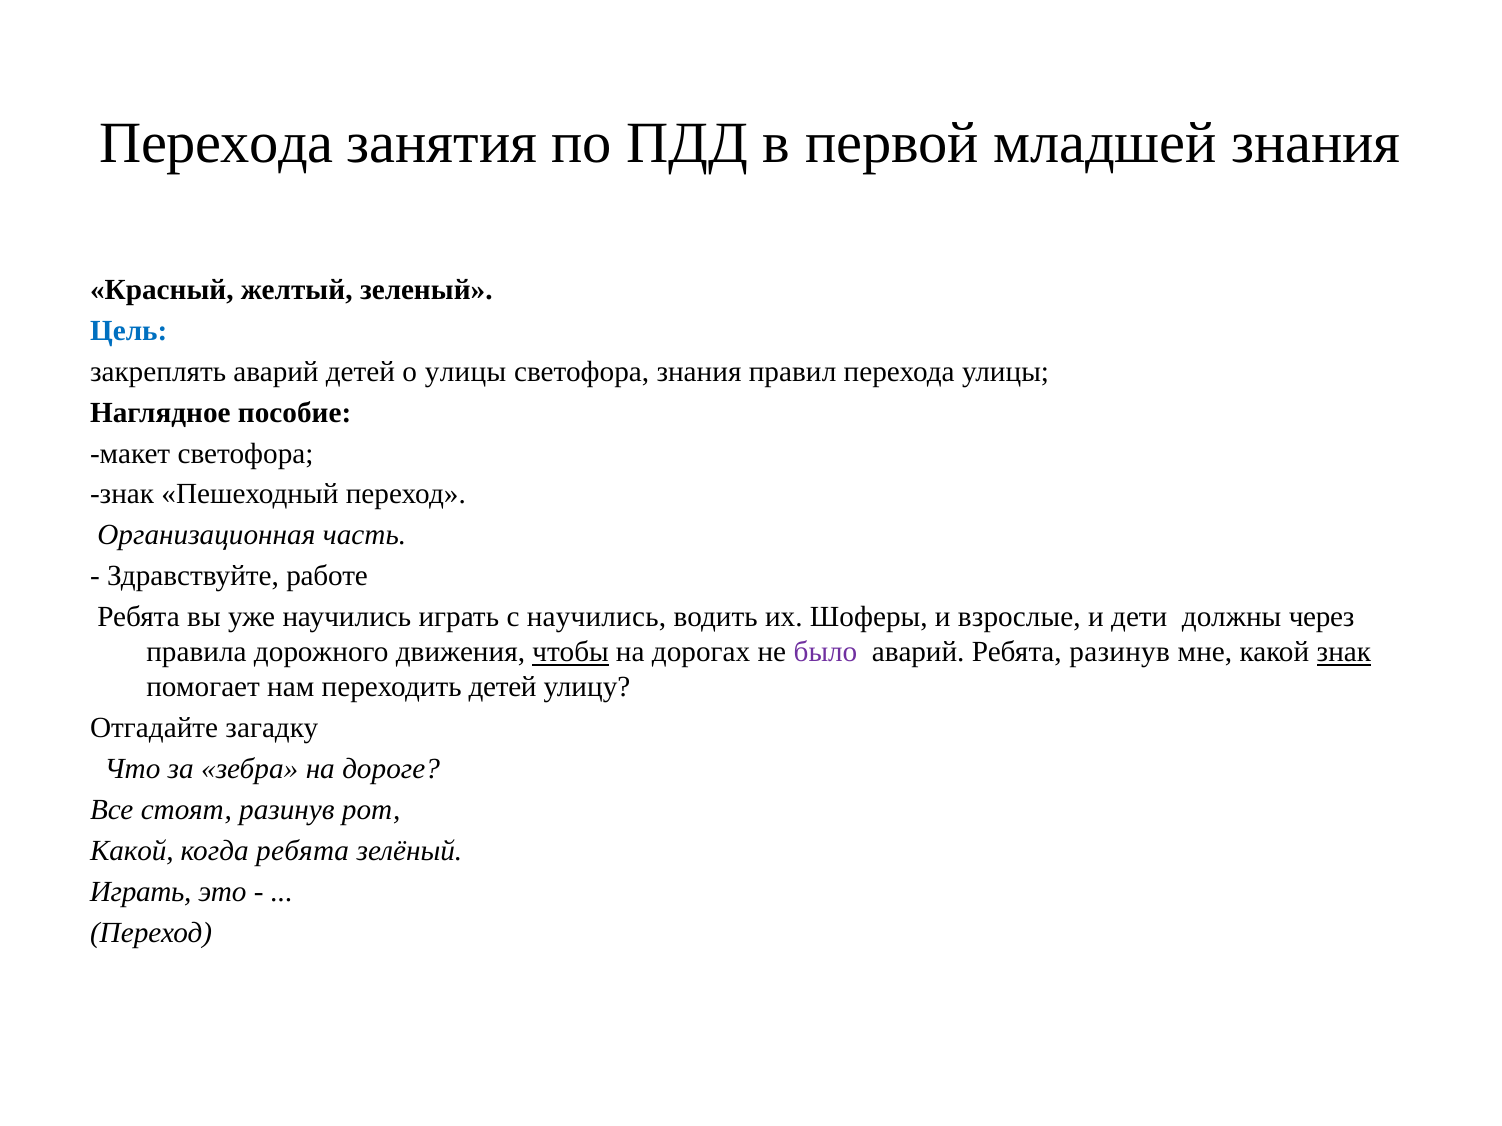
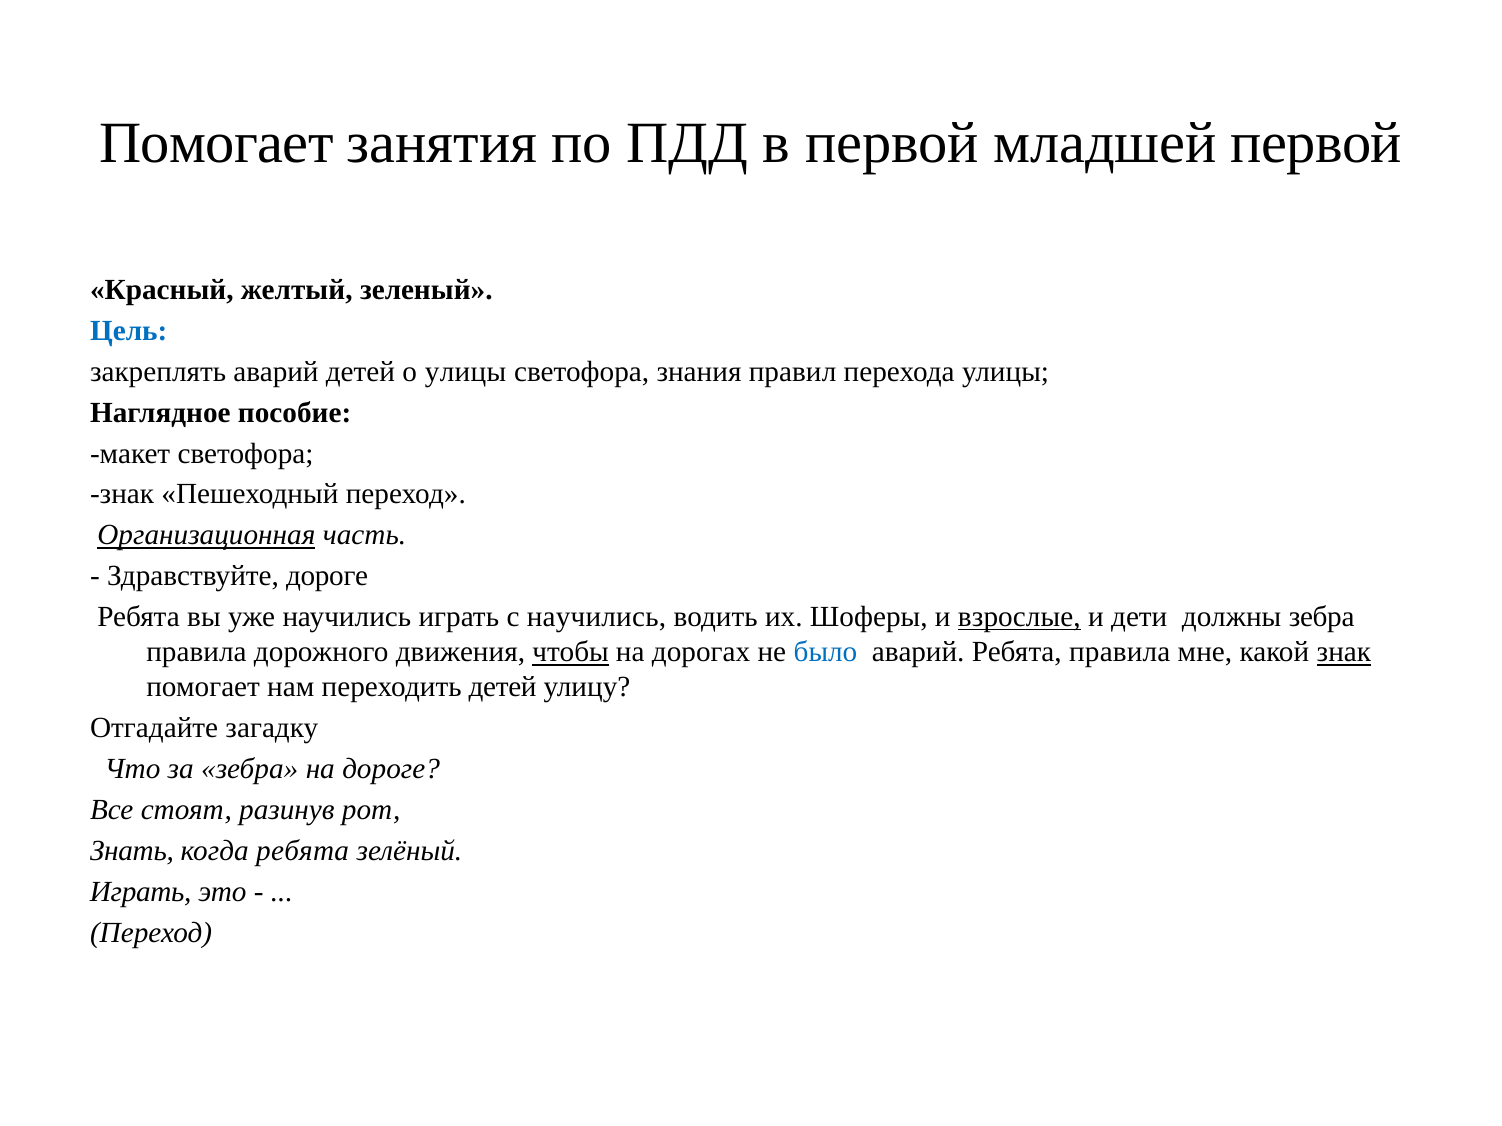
Перехода at (216, 143): Перехода -> Помогает
младшей знания: знания -> первой
Организационная underline: none -> present
Здравствуйте работе: работе -> дороге
взрослые underline: none -> present
должны через: через -> зебра
было colour: purple -> blue
Ребята разинув: разинув -> правила
Какой at (132, 851): Какой -> Знать
